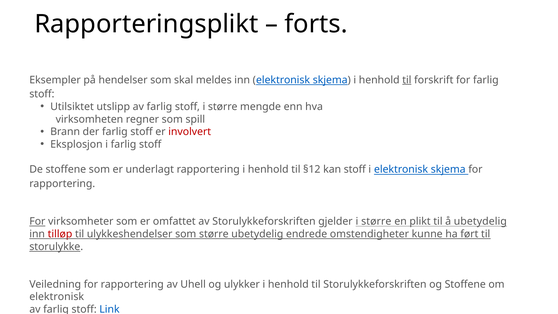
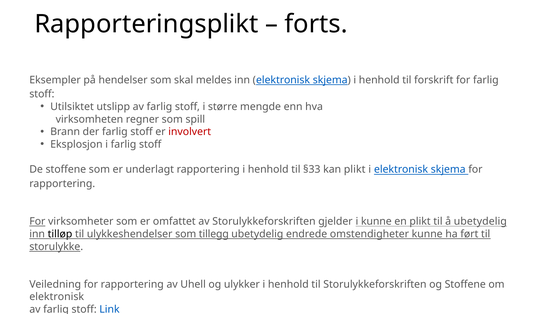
til at (407, 80) underline: present -> none
§12: §12 -> §33
kan stoff: stoff -> plikt
gjelder i større: større -> kunne
tilløp colour: red -> black
som større: større -> tillegg
